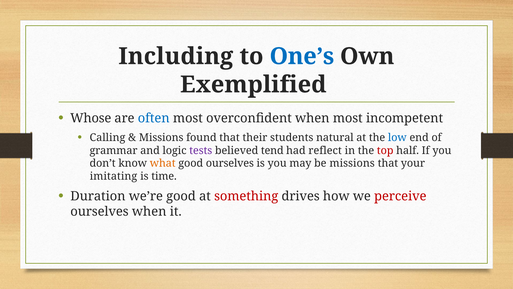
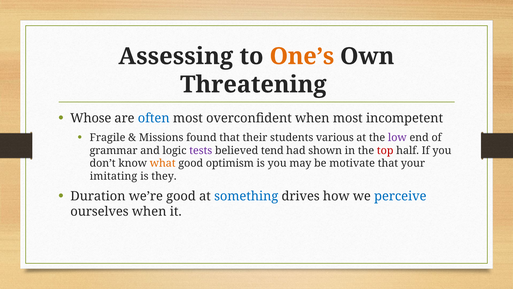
Including: Including -> Assessing
One’s colour: blue -> orange
Exemplified: Exemplified -> Threatening
Calling: Calling -> Fragile
natural: natural -> various
low colour: blue -> purple
reflect: reflect -> shown
good ourselves: ourselves -> optimism
be missions: missions -> motivate
time: time -> they
something colour: red -> blue
perceive colour: red -> blue
